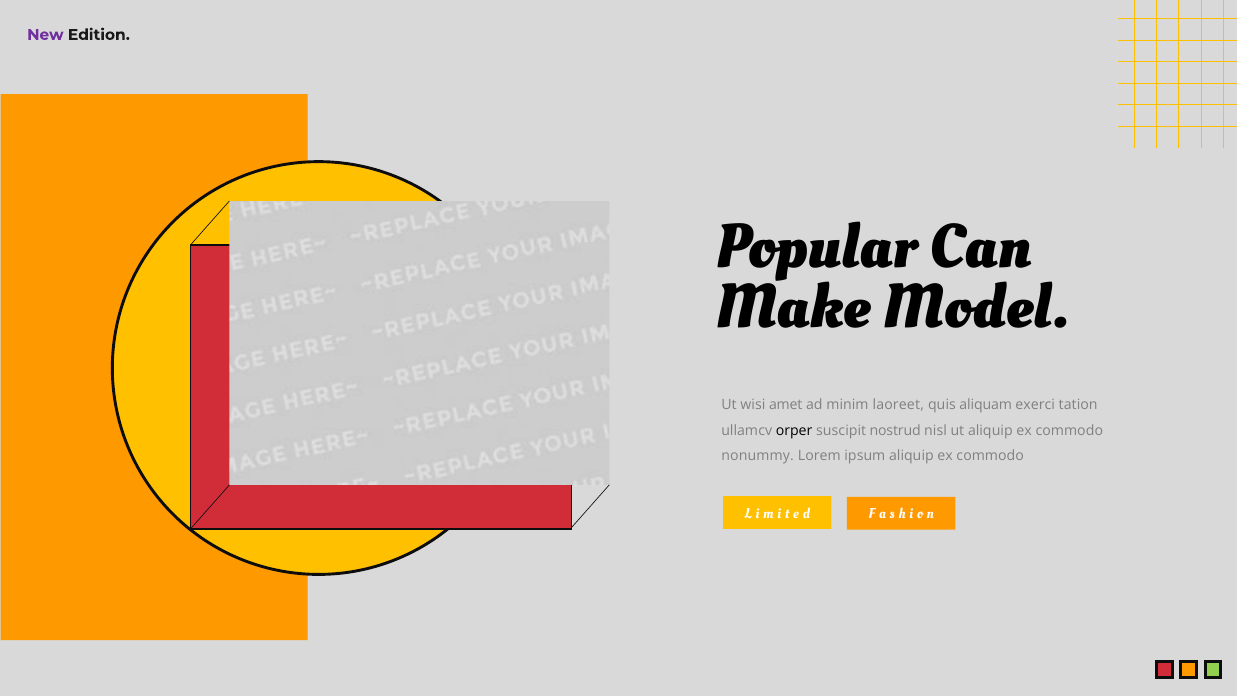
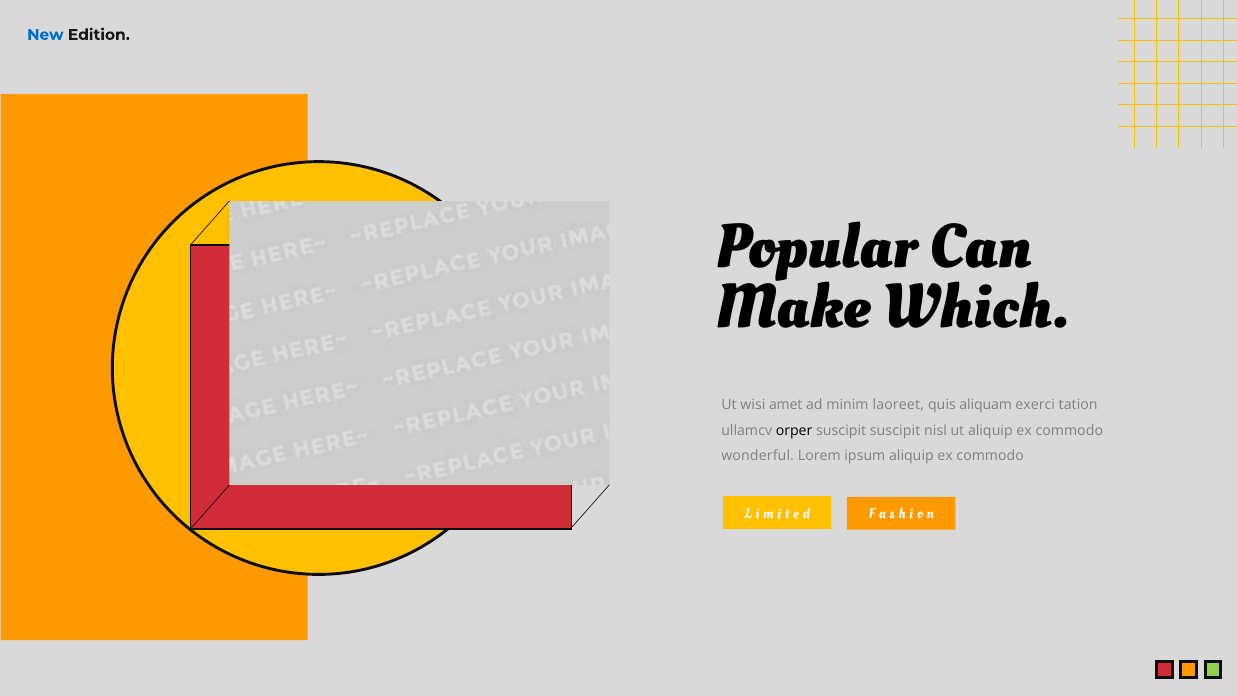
New colour: purple -> blue
Model: Model -> Which
suscipit nostrud: nostrud -> suscipit
nonummy: nonummy -> wonderful
